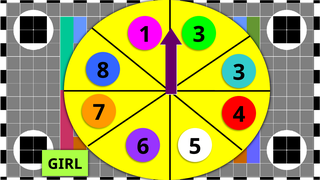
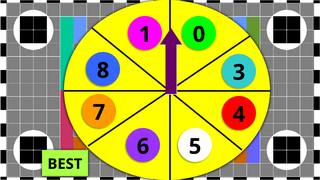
1 3: 3 -> 0
GIRL: GIRL -> BEST
